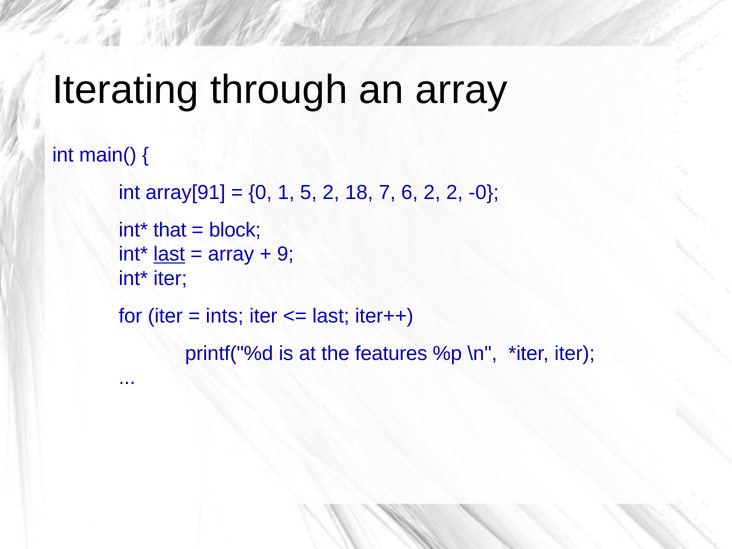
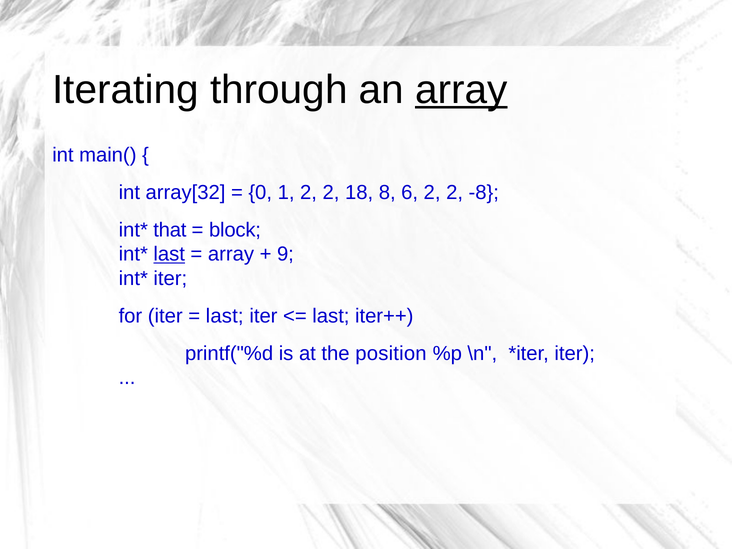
array at (461, 90) underline: none -> present
array[91: array[91 -> array[32
1 5: 5 -> 2
7: 7 -> 8
-0: -0 -> -8
ints at (225, 316): ints -> last
features: features -> position
